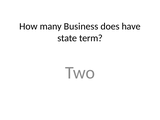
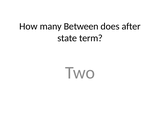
Business: Business -> Between
have: have -> after
